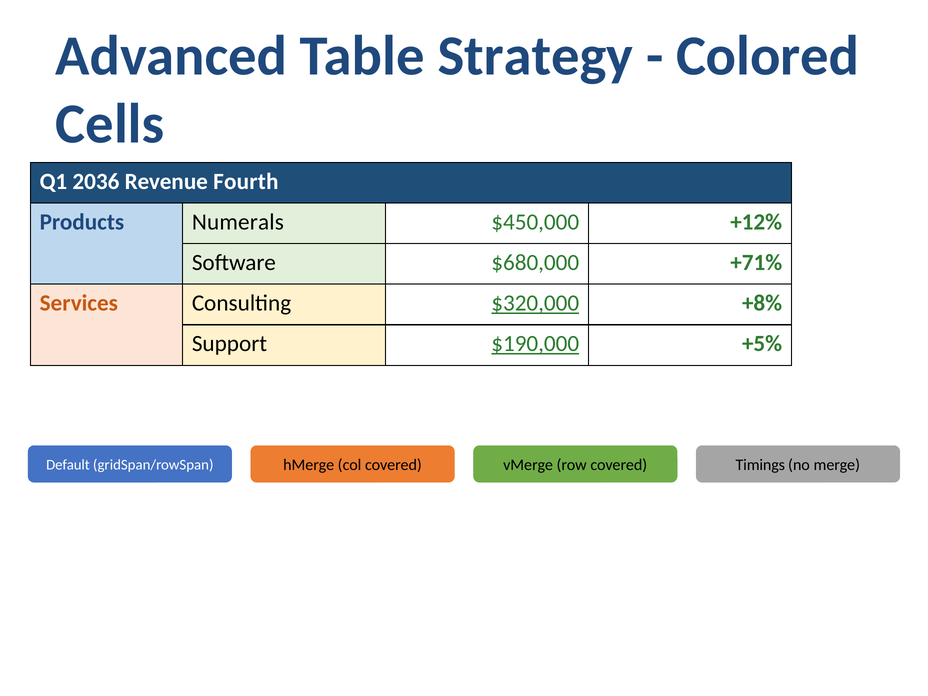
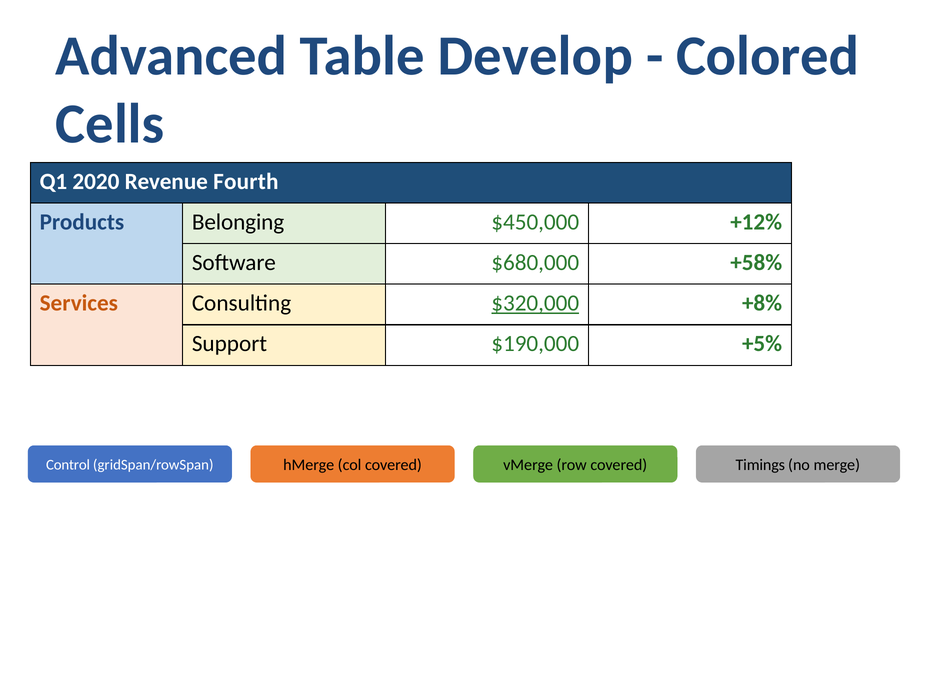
Strategy: Strategy -> Develop
2036: 2036 -> 2020
Numerals: Numerals -> Belonging
+71%: +71% -> +58%
$190,000 underline: present -> none
Default: Default -> Control
